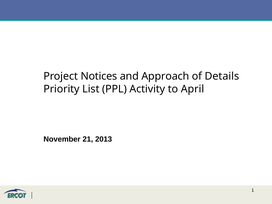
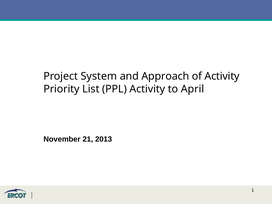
Notices: Notices -> System
of Details: Details -> Activity
